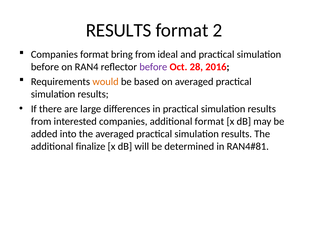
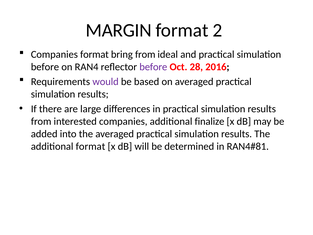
RESULTS at (119, 30): RESULTS -> MARGIN
would colour: orange -> purple
additional format: format -> finalize
additional finalize: finalize -> format
